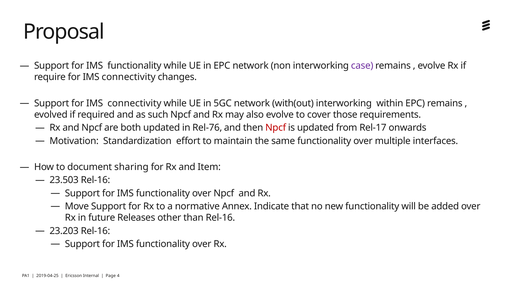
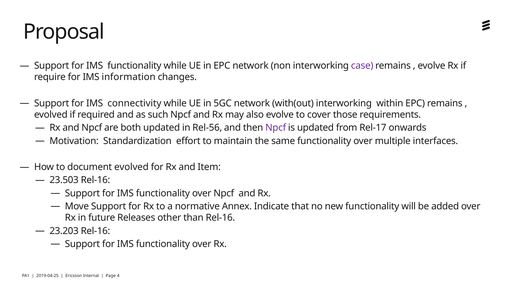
require for IMS connectivity: connectivity -> information
Rel-76: Rel-76 -> Rel-56
Npcf at (276, 128) colour: red -> purple
document sharing: sharing -> evolved
